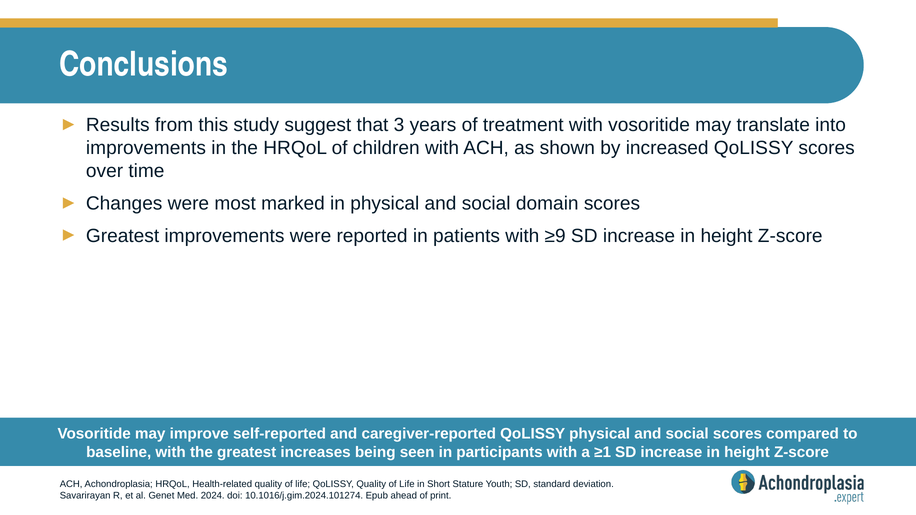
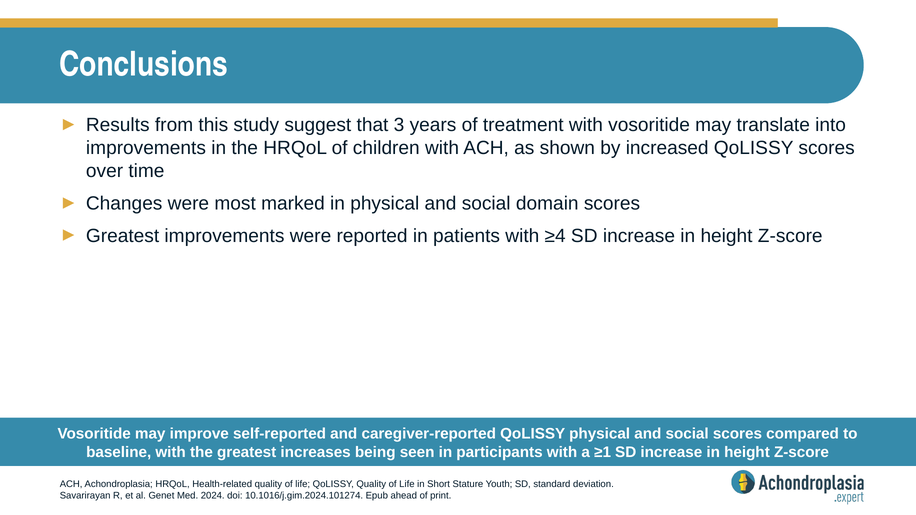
≥9: ≥9 -> ≥4
